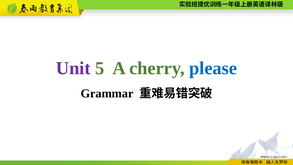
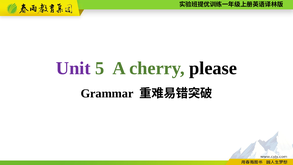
please colour: blue -> black
